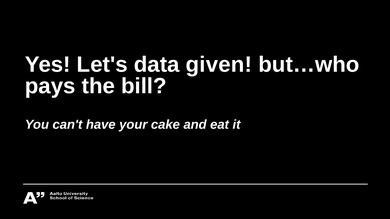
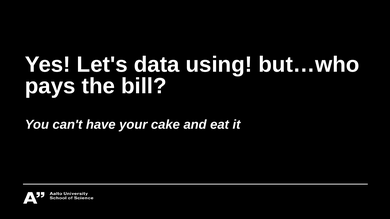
given: given -> using
